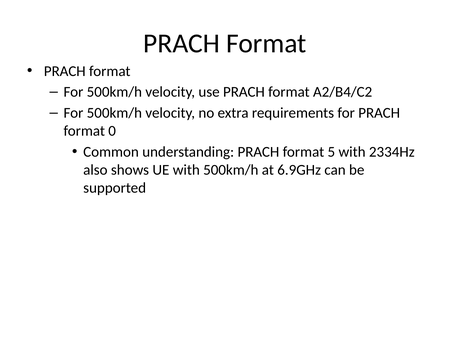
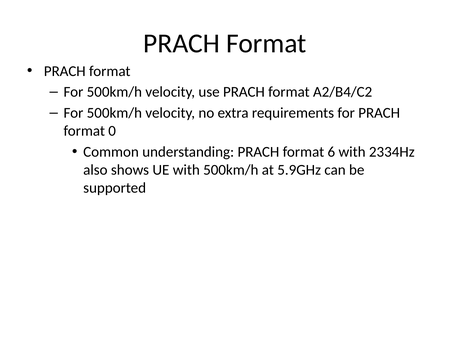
5: 5 -> 6
6.9GHz: 6.9GHz -> 5.9GHz
